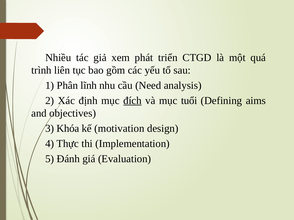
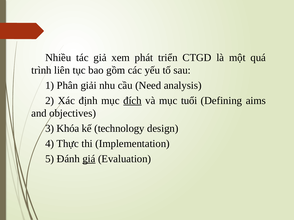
lĩnh: lĩnh -> giải
motivation: motivation -> technology
giá underline: none -> present
